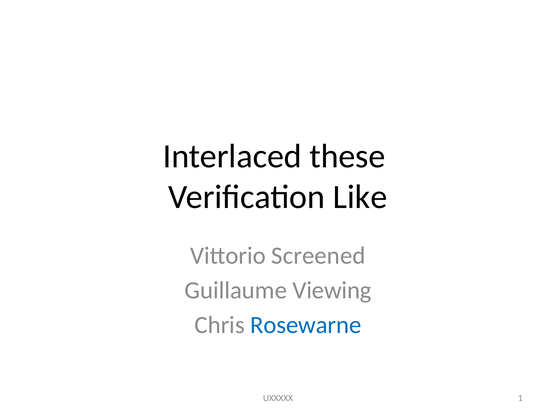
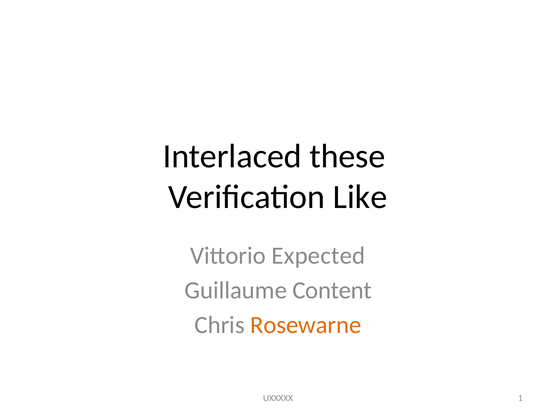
Screened: Screened -> Expected
Viewing: Viewing -> Content
Rosewarne colour: blue -> orange
